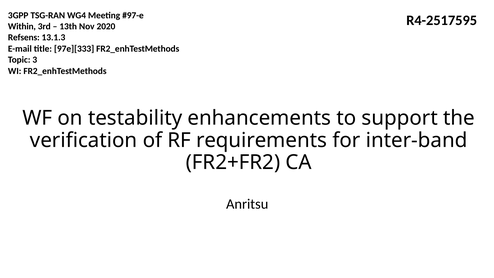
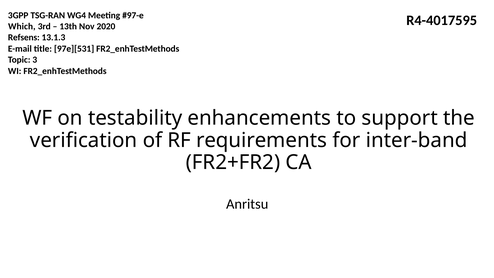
R4-2517595: R4-2517595 -> R4-4017595
Within: Within -> Which
97e][333: 97e][333 -> 97e][531
